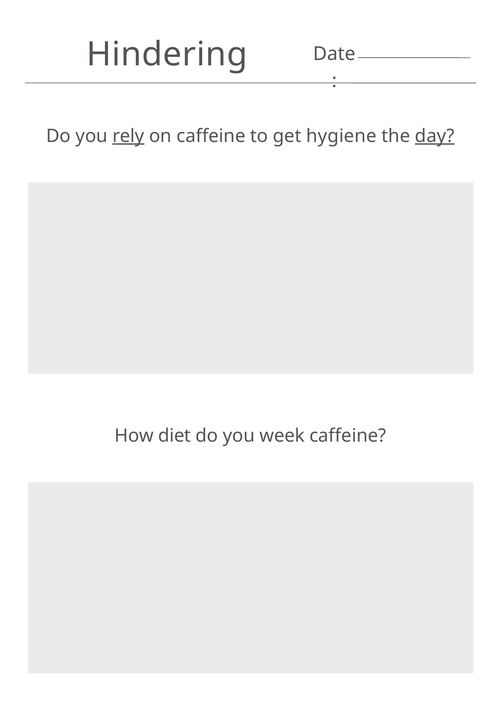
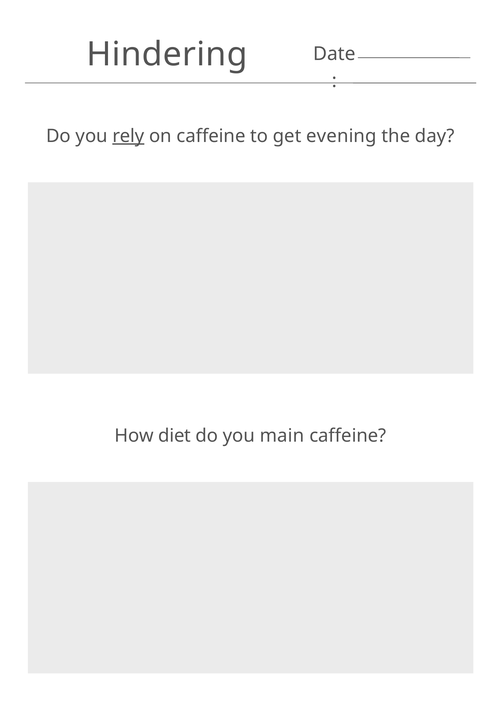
hygiene: hygiene -> evening
day underline: present -> none
week: week -> main
